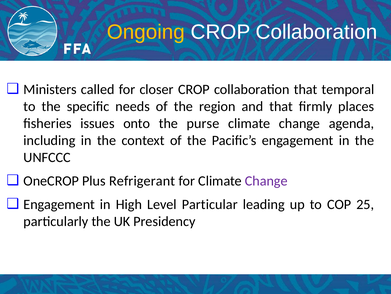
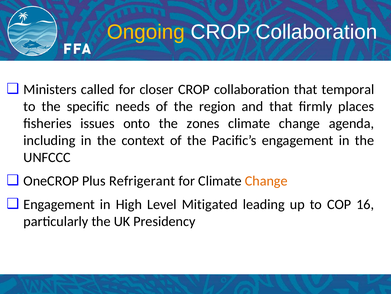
purse: purse -> zones
Change at (266, 180) colour: purple -> orange
Particular: Particular -> Mitigated
25: 25 -> 16
